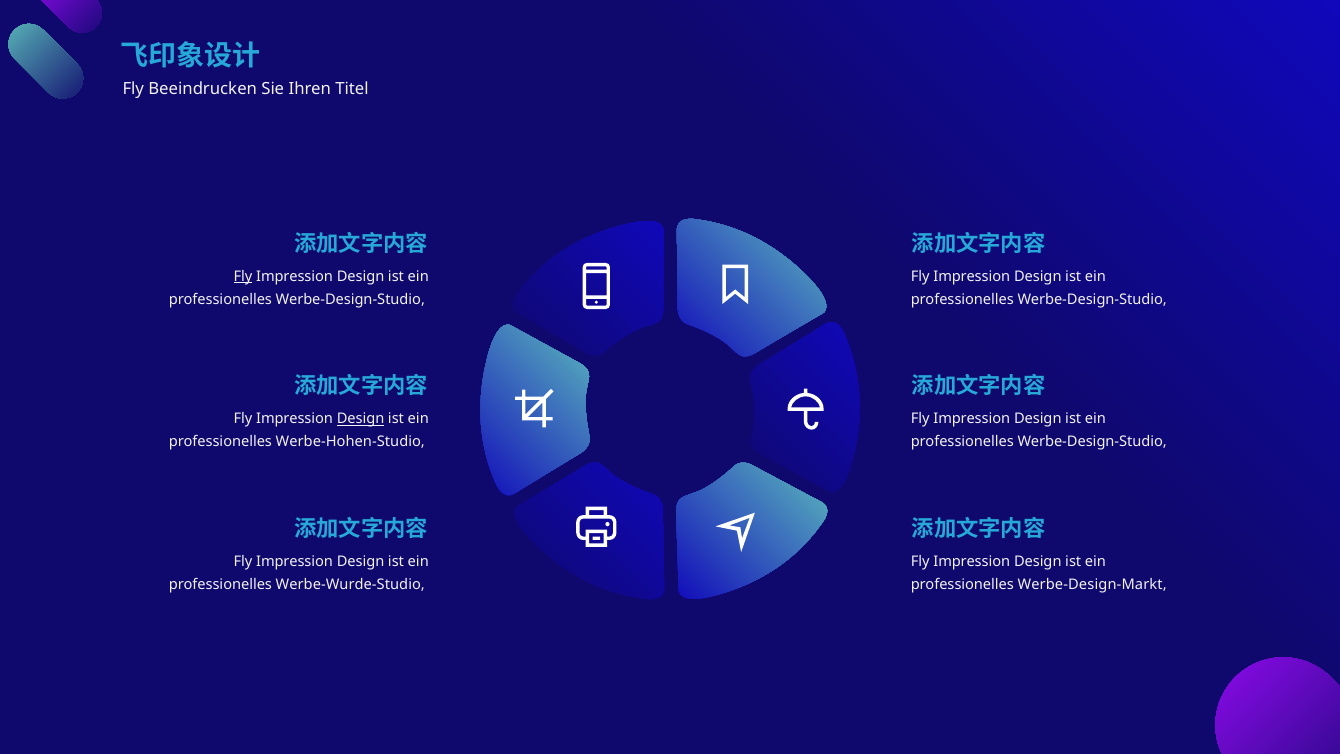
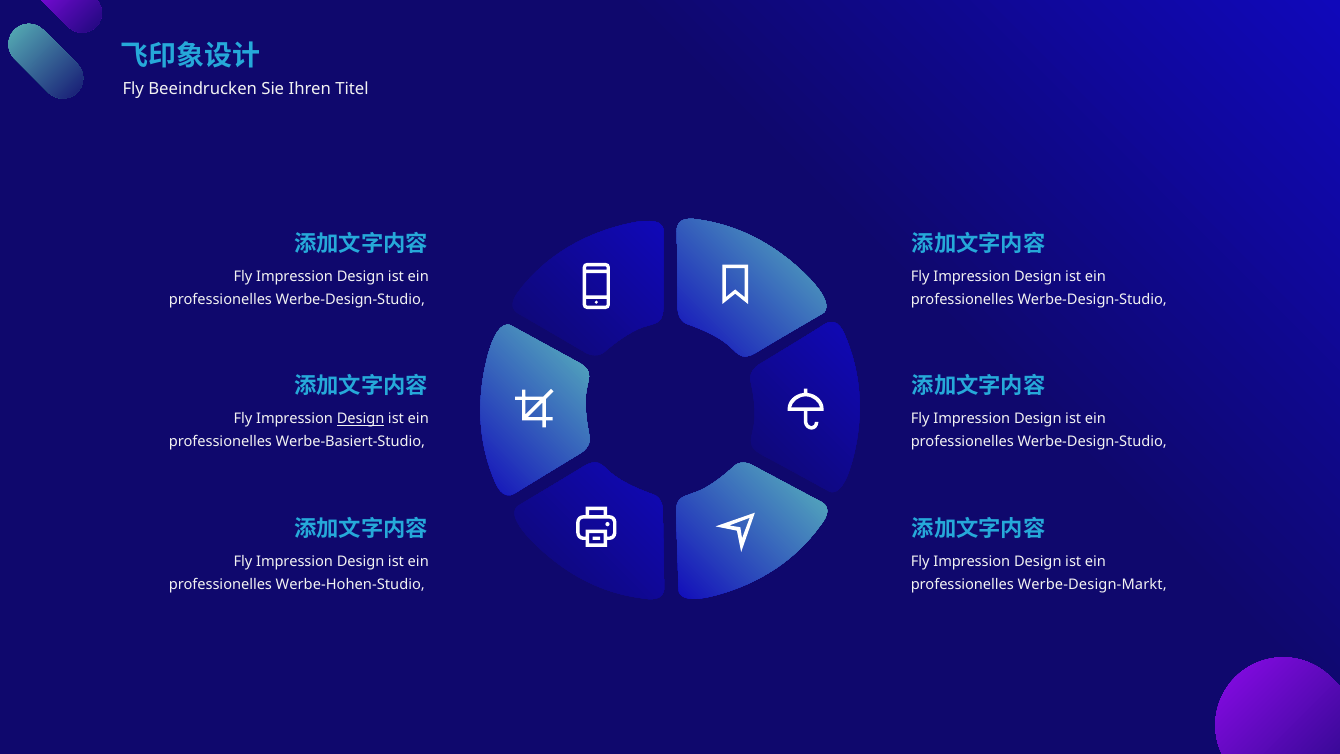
Fly at (243, 276) underline: present -> none
Werbe-Hohen-Studio: Werbe-Hohen-Studio -> Werbe-Basiert-Studio
Werbe-Wurde-Studio: Werbe-Wurde-Studio -> Werbe-Hohen-Studio
